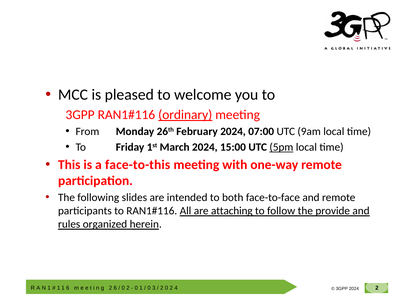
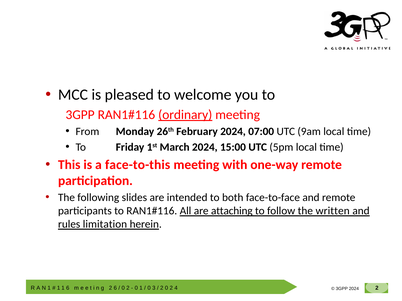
5pm underline: present -> none
provide: provide -> written
organized: organized -> limitation
